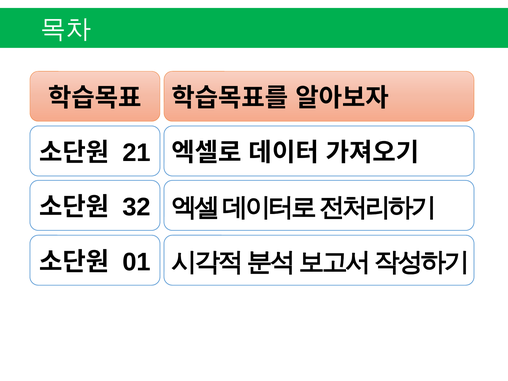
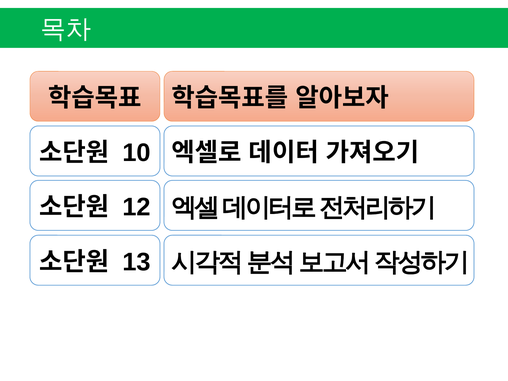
21: 21 -> 10
32: 32 -> 12
01: 01 -> 13
